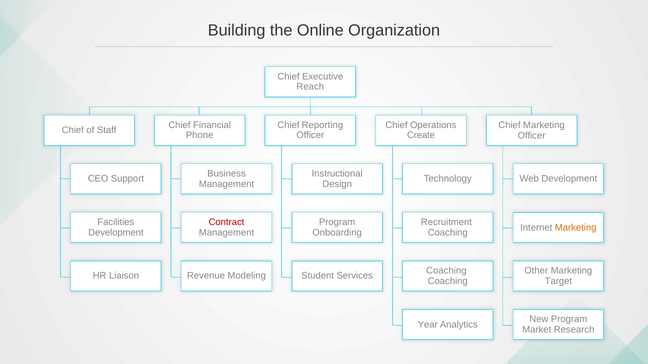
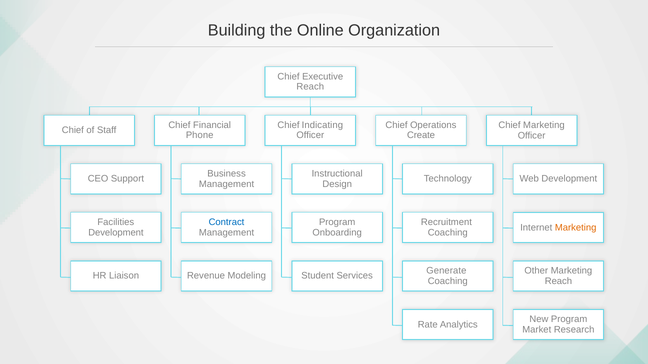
Reporting: Reporting -> Indicating
Contract colour: red -> blue
Coaching at (446, 271): Coaching -> Generate
Target at (558, 281): Target -> Reach
Year: Year -> Rate
